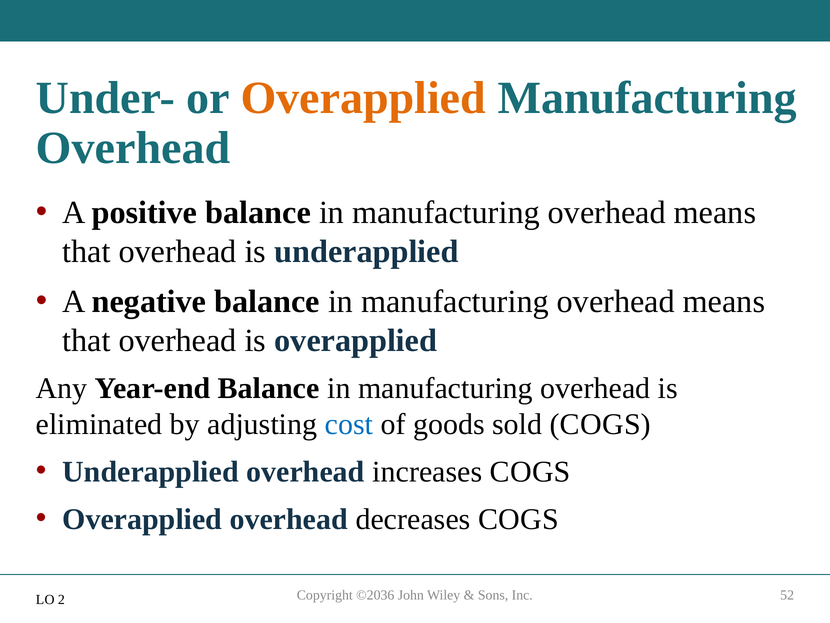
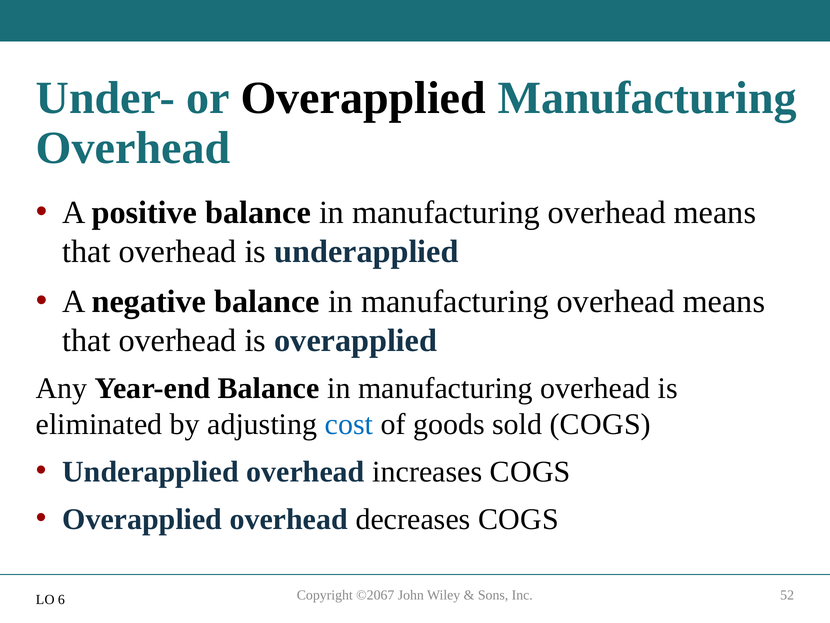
Overapplied at (363, 98) colour: orange -> black
©2036: ©2036 -> ©2067
2: 2 -> 6
